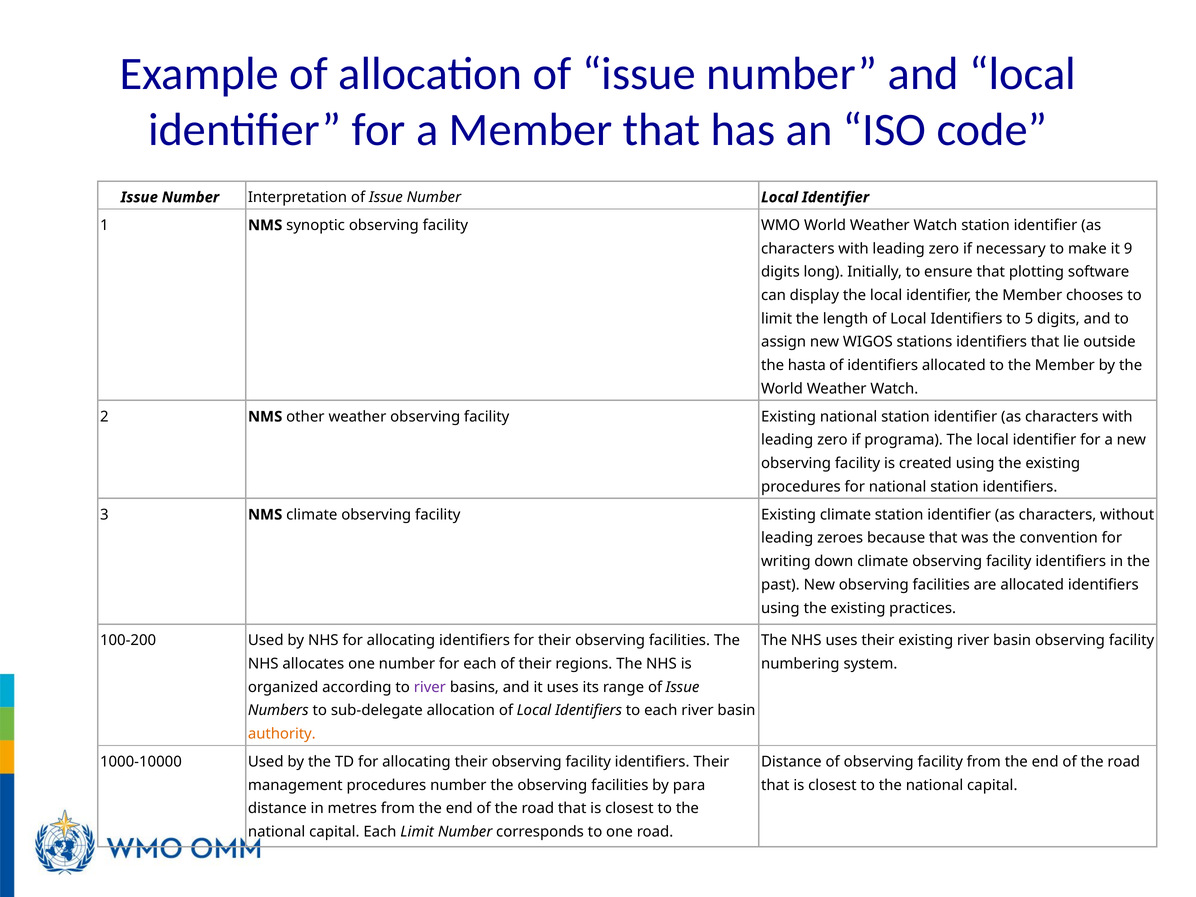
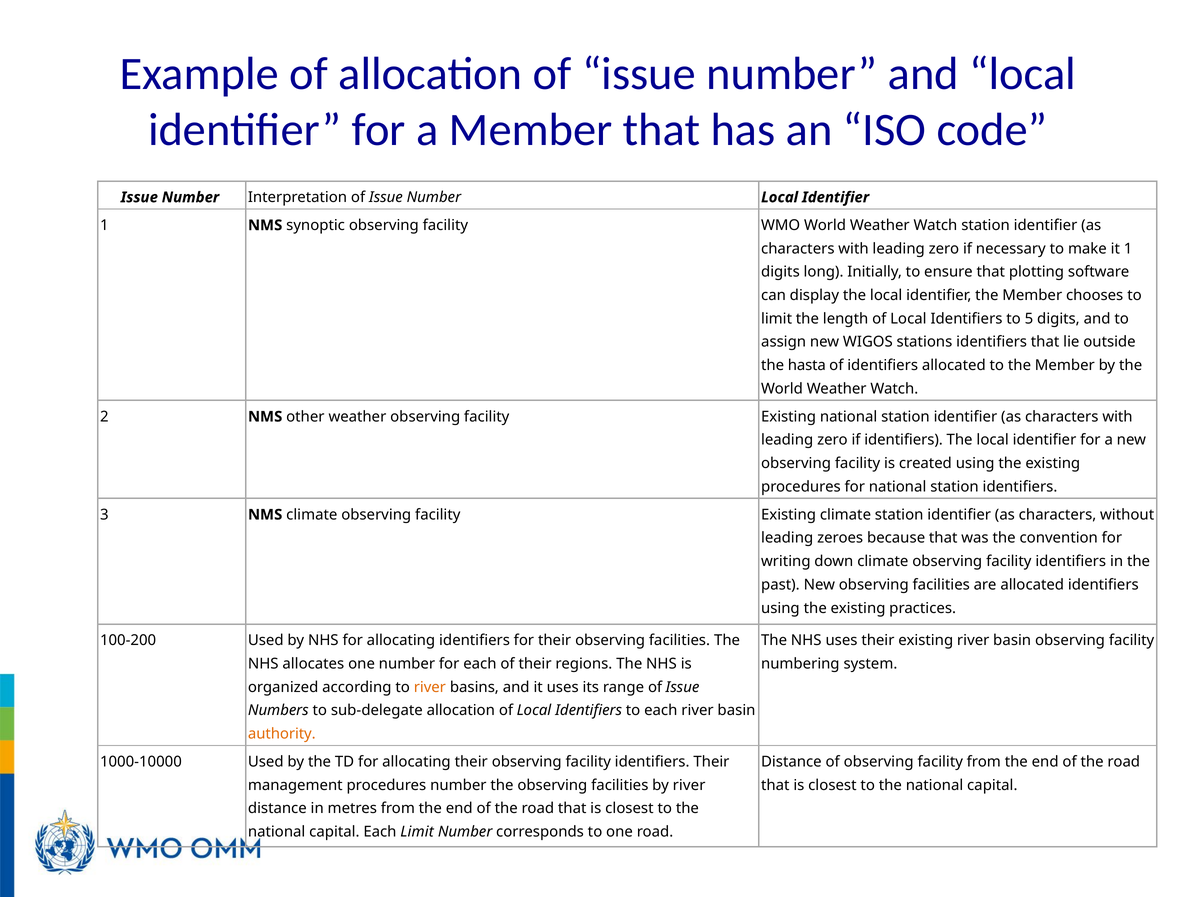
it 9: 9 -> 1
if programa: programa -> identifiers
river at (430, 687) colour: purple -> orange
by para: para -> river
